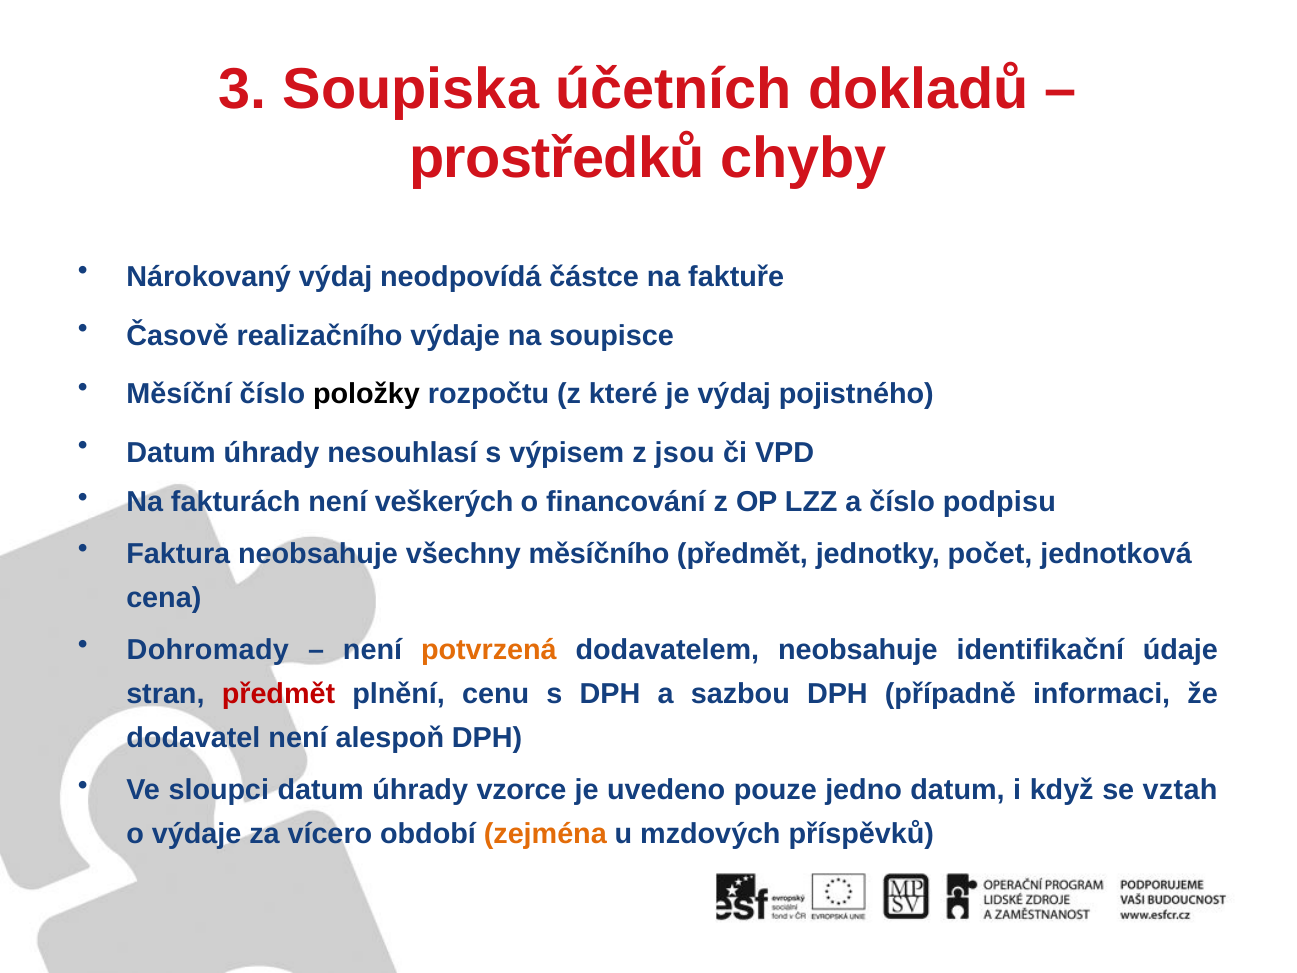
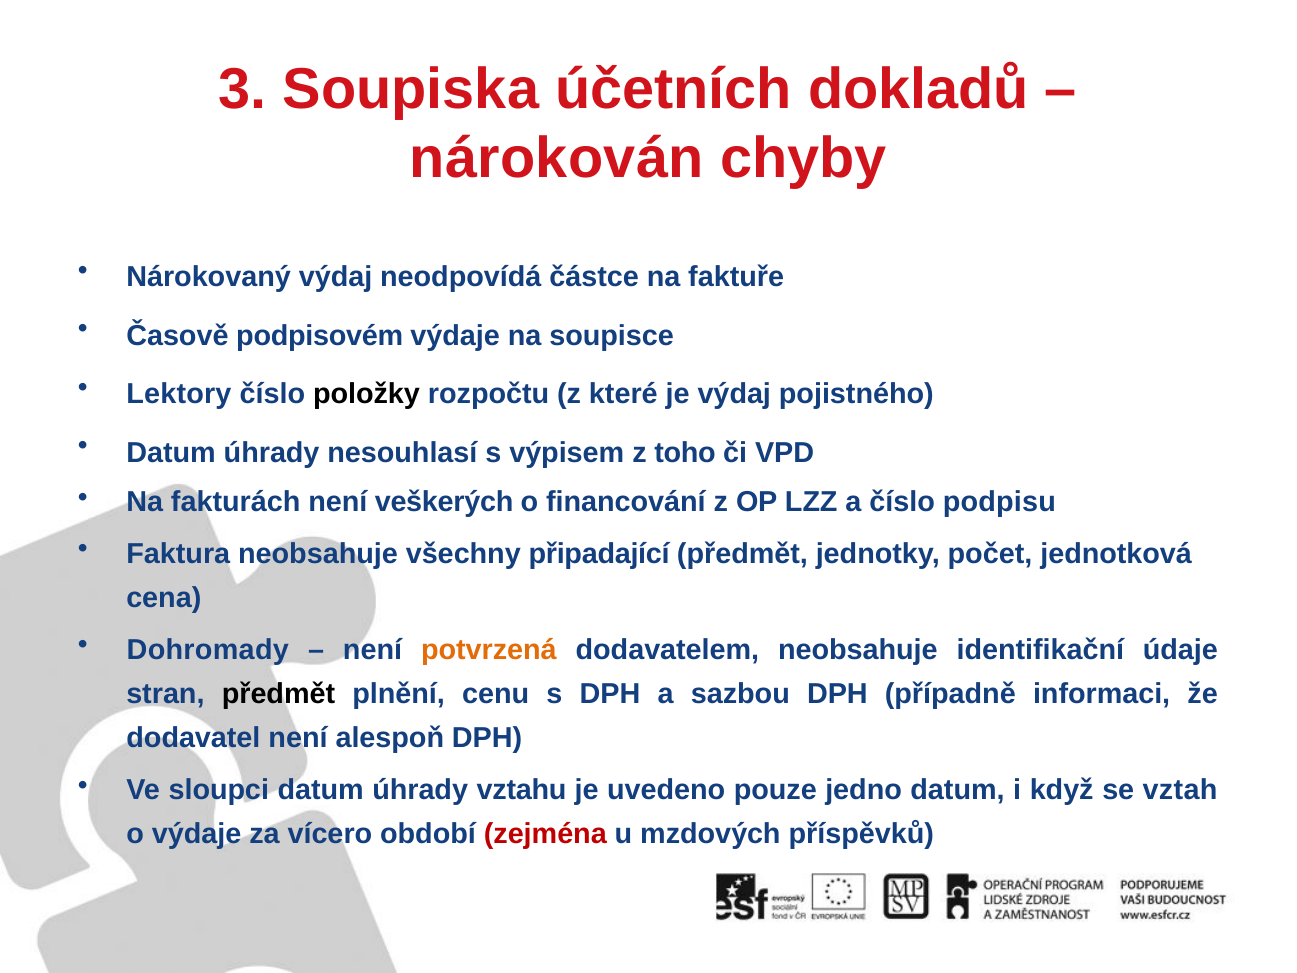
prostředků: prostředků -> nárokován
realizačního: realizačního -> podpisovém
Měsíční: Měsíční -> Lektory
jsou: jsou -> toho
měsíčního: měsíčního -> připadající
předmět at (278, 694) colour: red -> black
vzorce: vzorce -> vztahu
zejména colour: orange -> red
